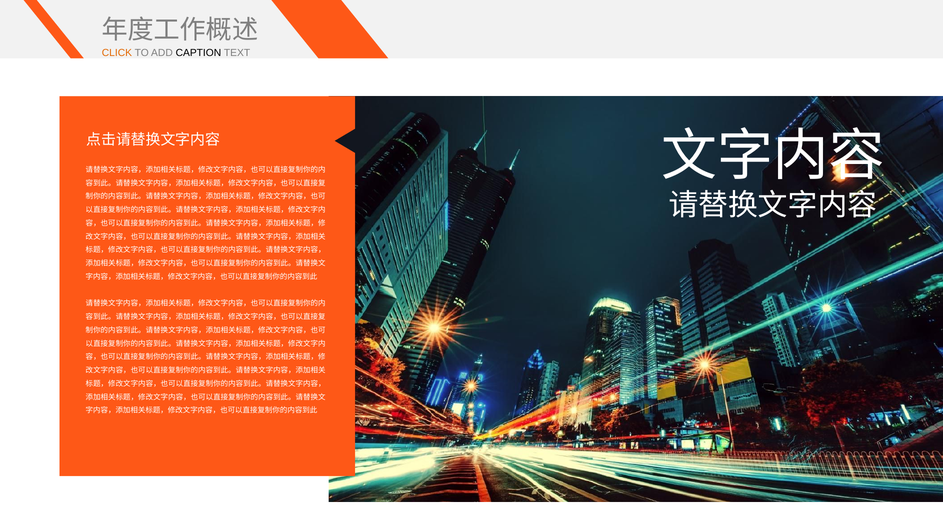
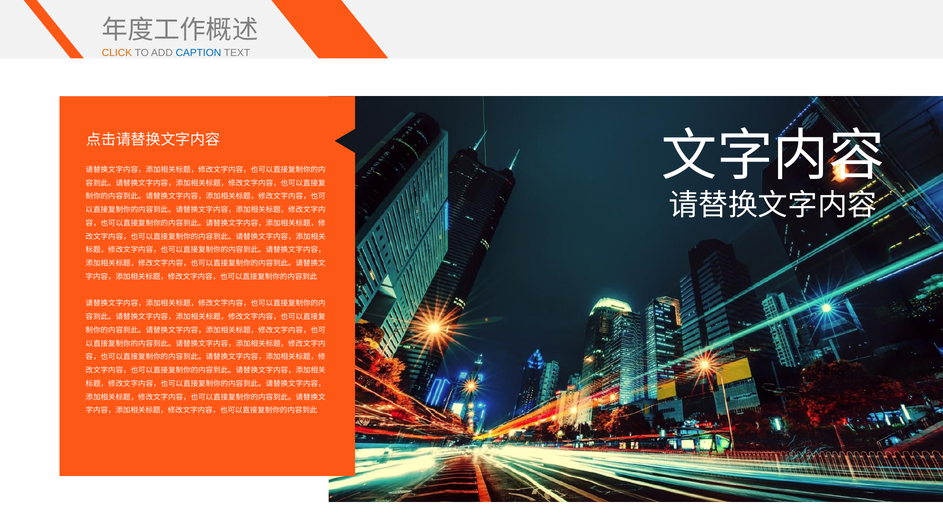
CAPTION colour: black -> blue
